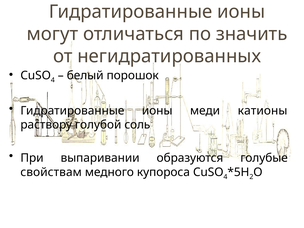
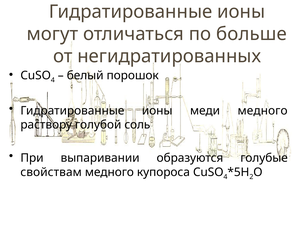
значить: значить -> больше
меди катионы: катионы -> медного
